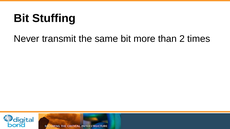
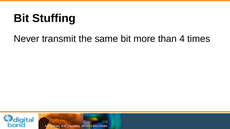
2: 2 -> 4
